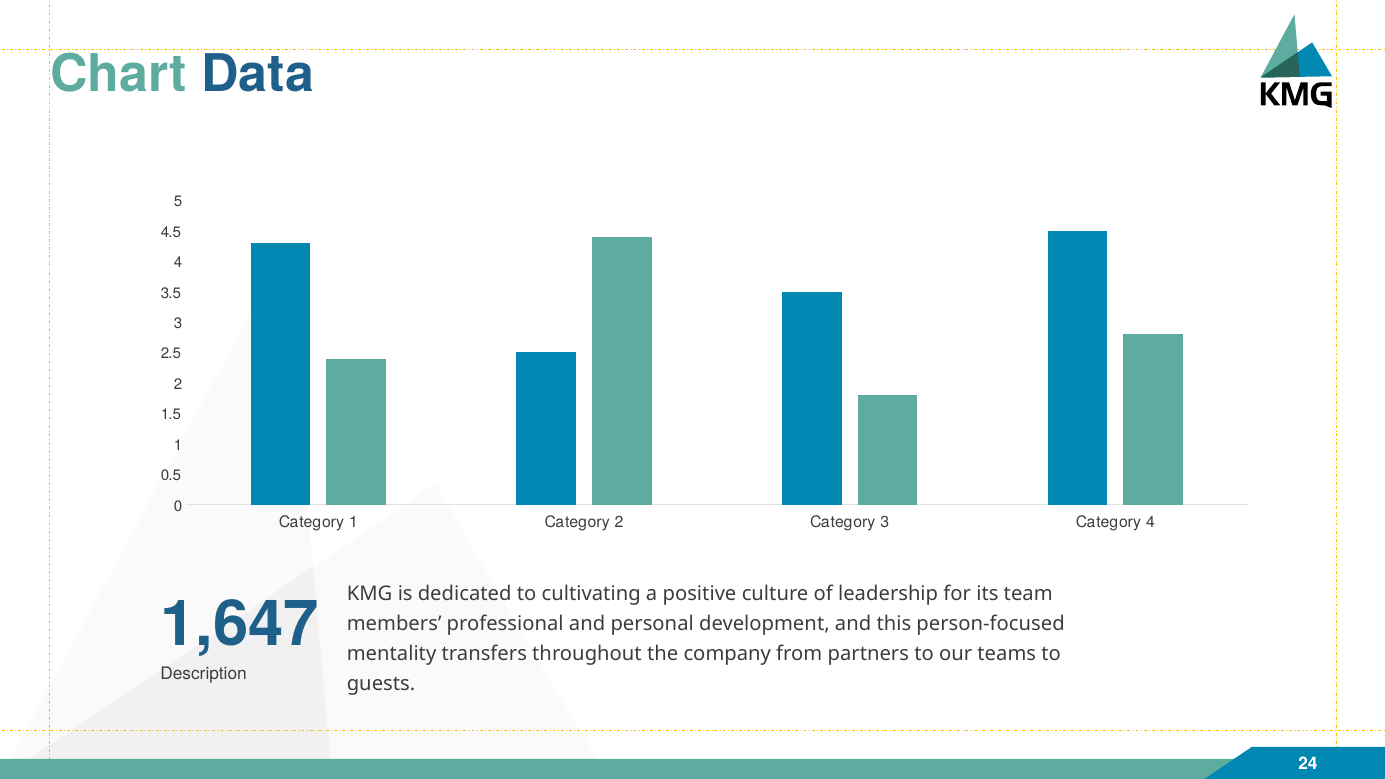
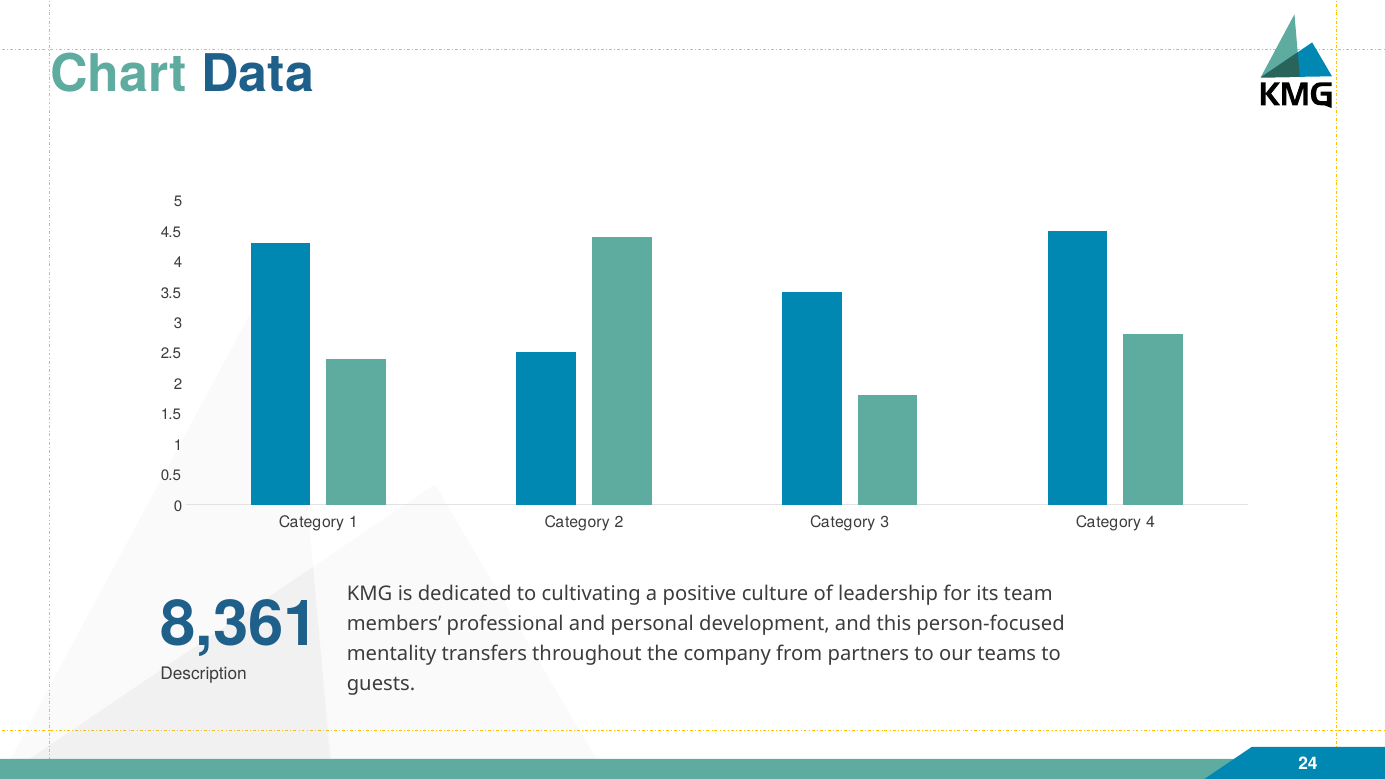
1,647: 1,647 -> 8,361
